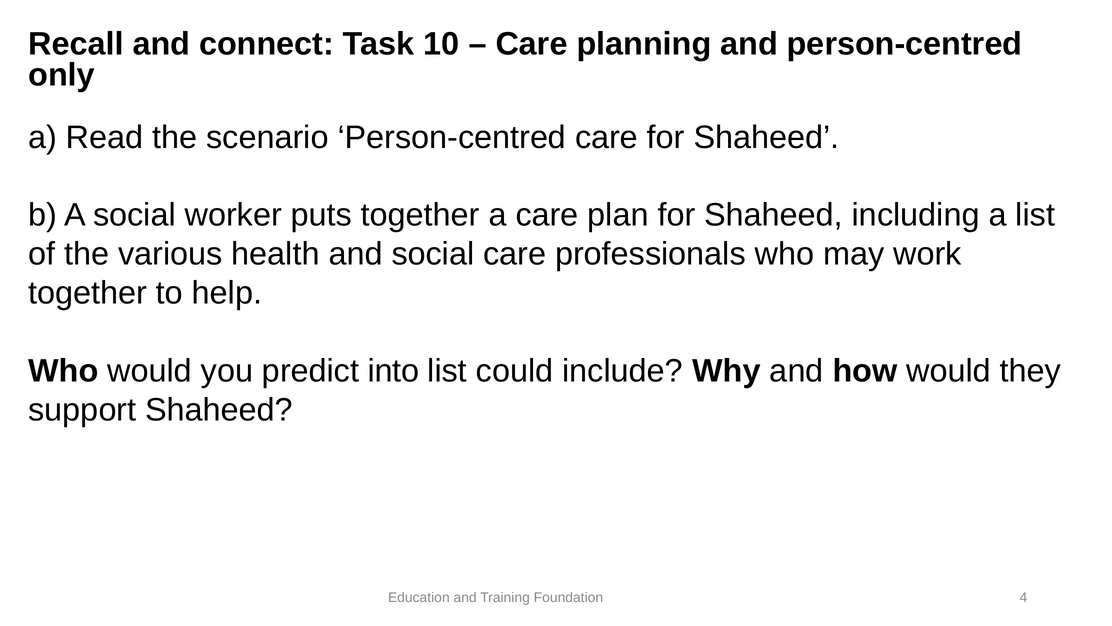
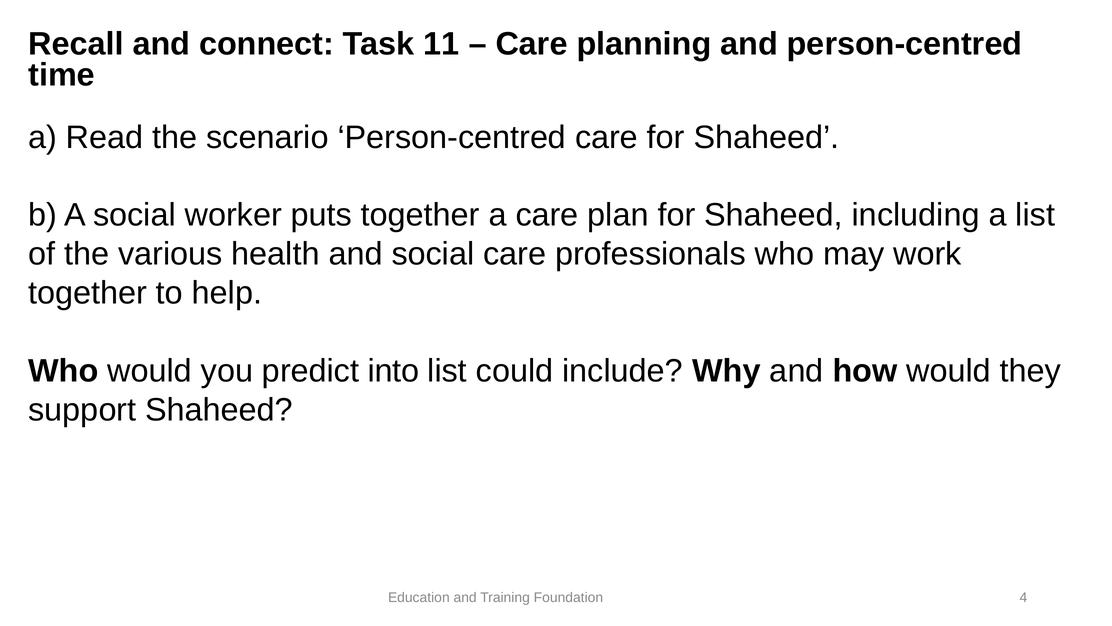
10: 10 -> 11
only: only -> time
